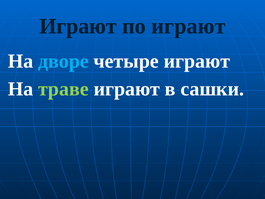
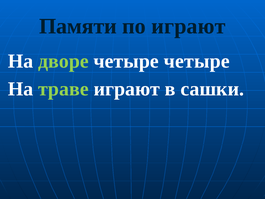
Играют at (78, 26): Играют -> Памяти
дворе colour: light blue -> light green
четыре играют: играют -> четыре
